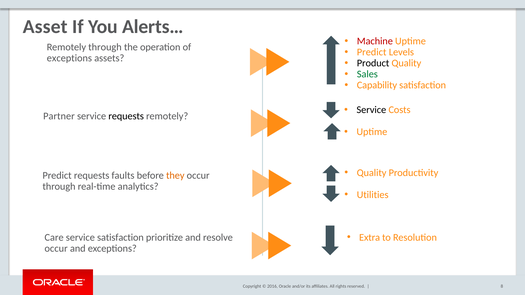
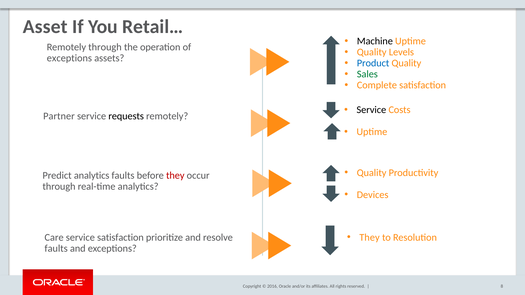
Alerts…: Alerts… -> Retail…
Machine colour: red -> black
Predict at (372, 52): Predict -> Quality
Product colour: black -> blue
Capability: Capability -> Complete
Predict requests: requests -> analytics
they at (175, 176) colour: orange -> red
Utilities: Utilities -> Devices
Extra at (370, 238): Extra -> They
occur at (56, 249): occur -> faults
